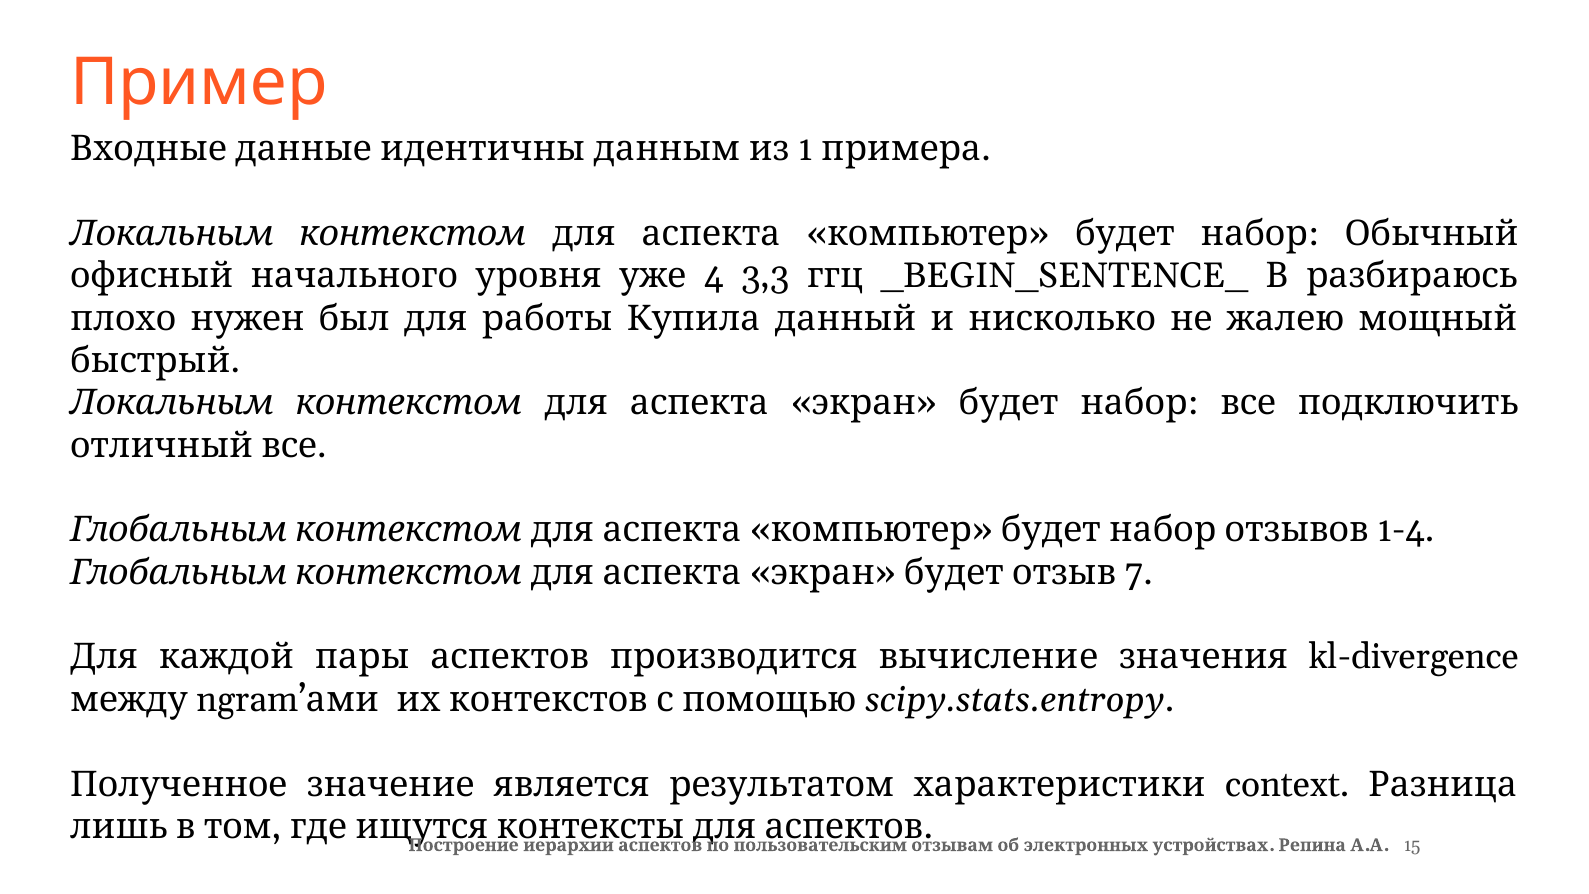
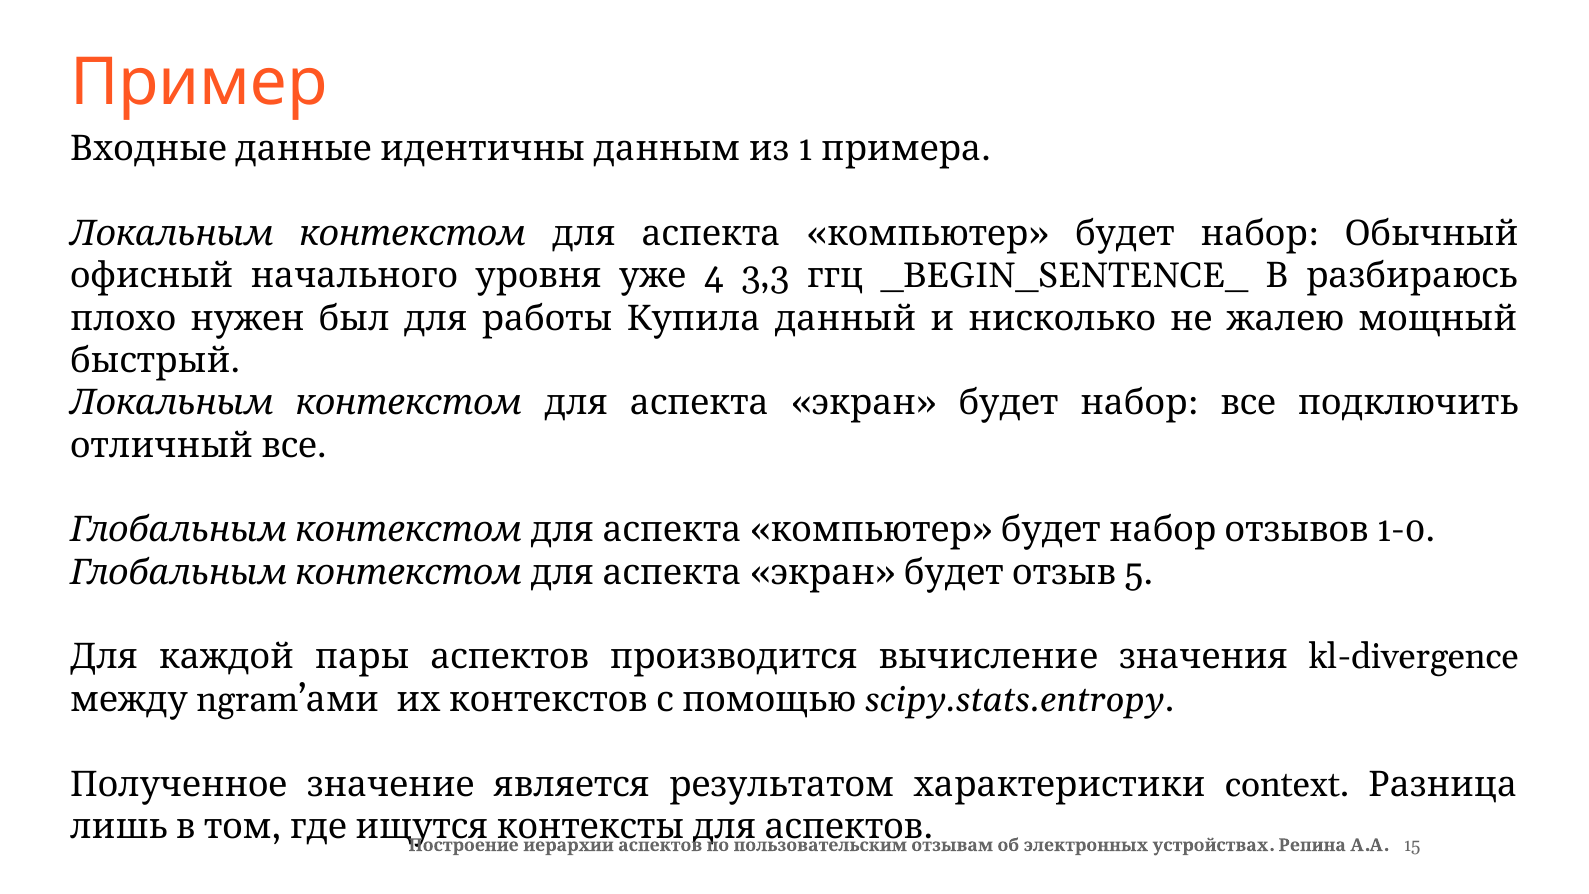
1-4: 1-4 -> 1-0
7: 7 -> 5
